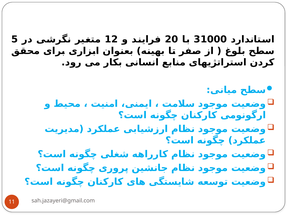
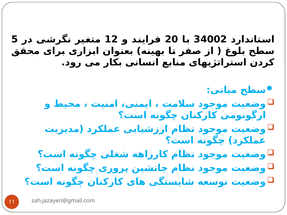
31000: 31000 -> 34002
